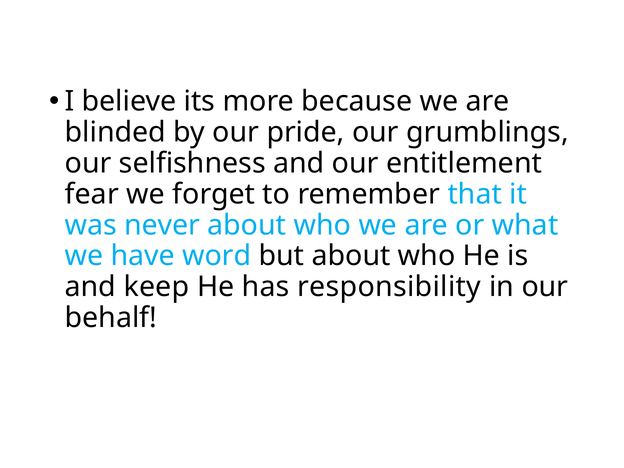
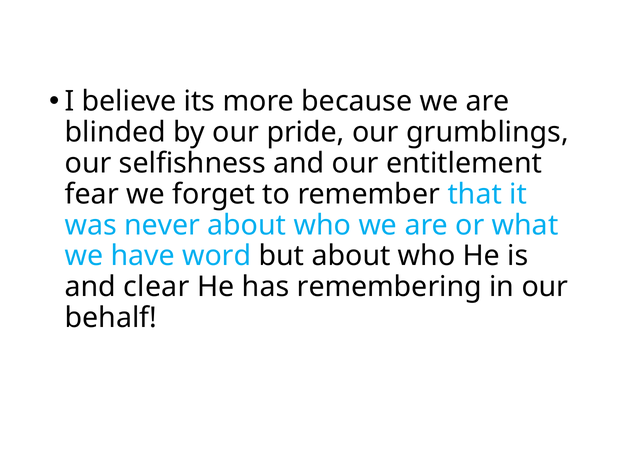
keep: keep -> clear
responsibility: responsibility -> remembering
